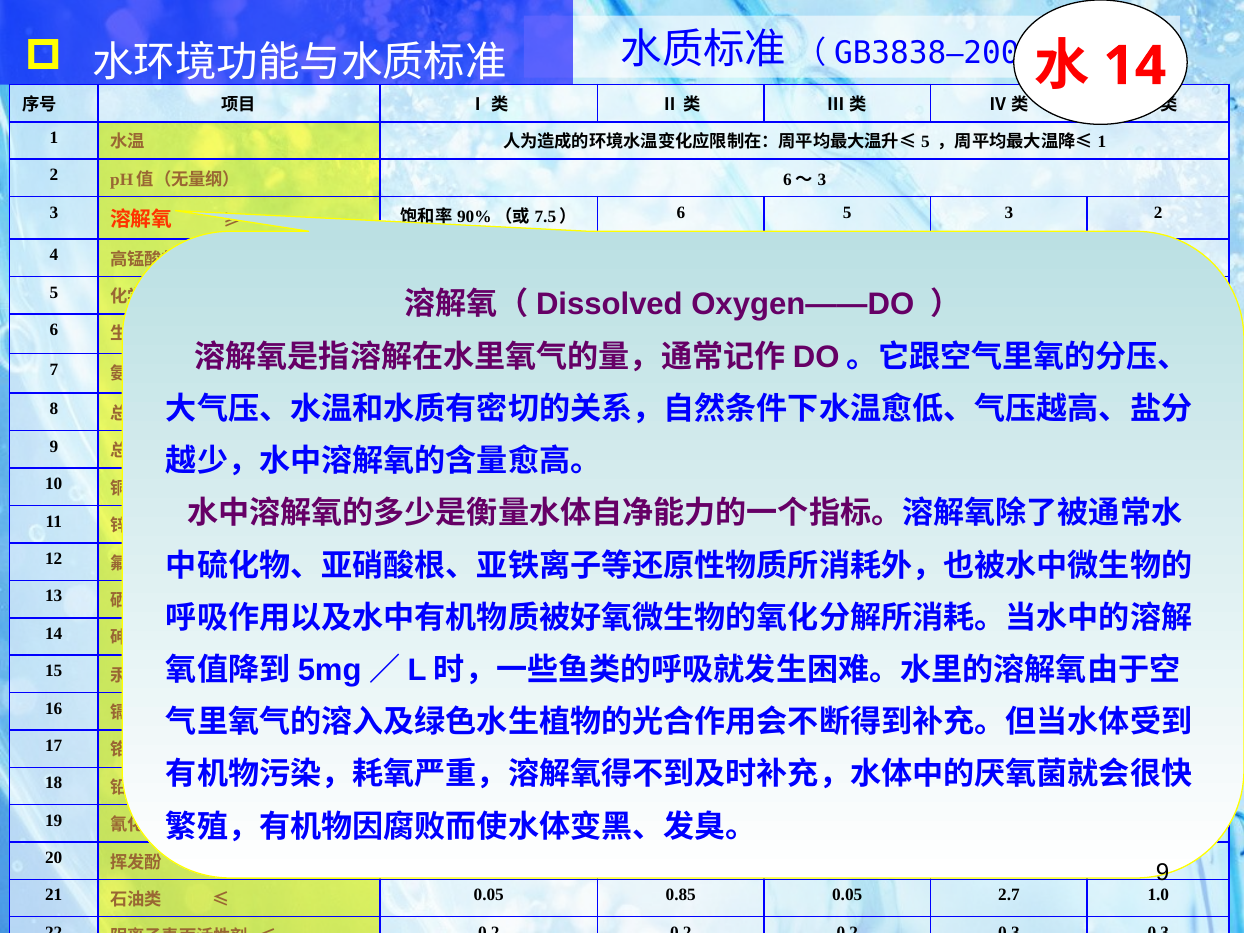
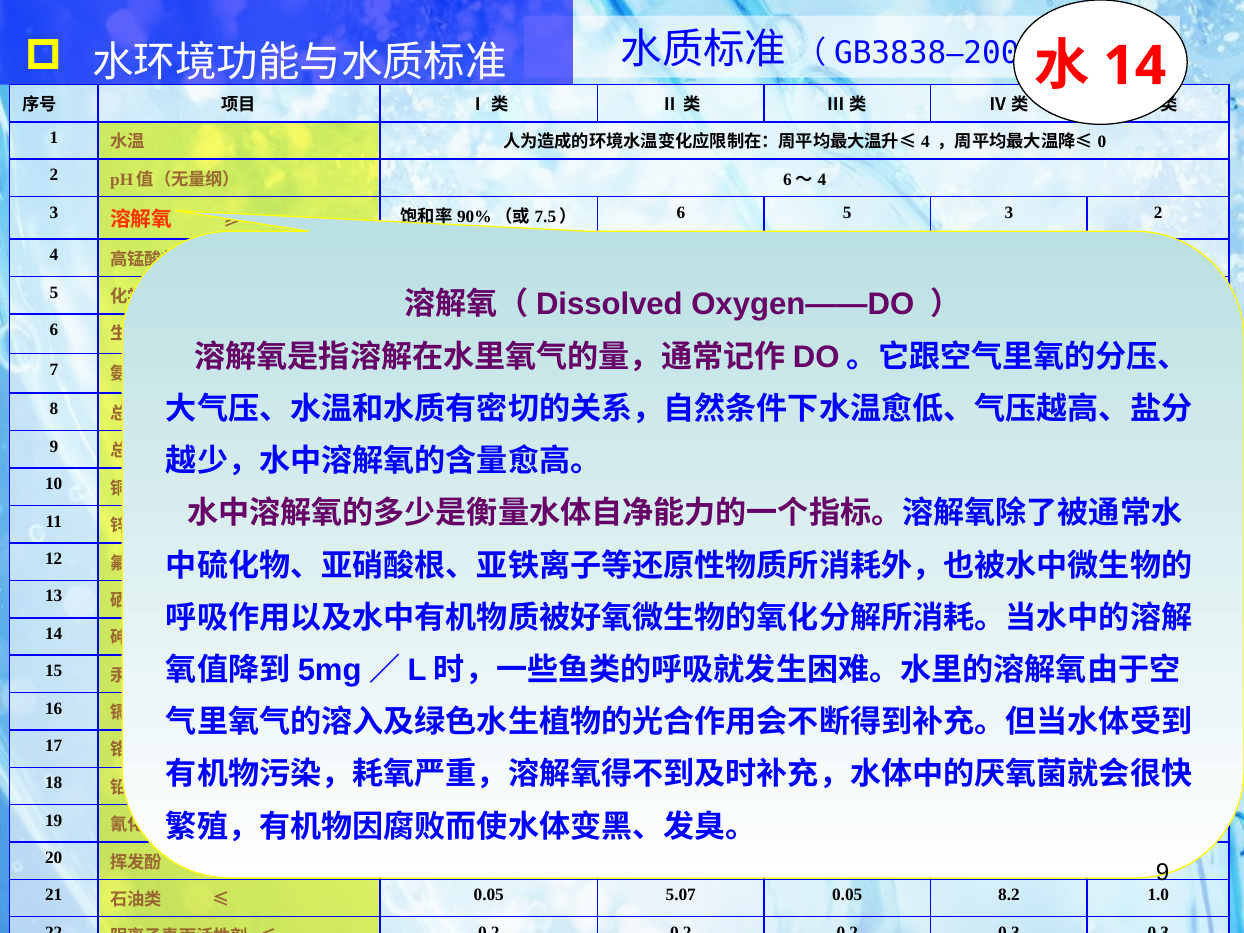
5 at (925, 142): 5 -> 4
1 at (1102, 142): 1 -> 0
3 at (822, 180): 3 -> 4
0.85: 0.85 -> 5.07
2.7: 2.7 -> 8.2
